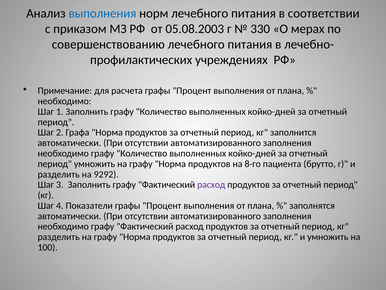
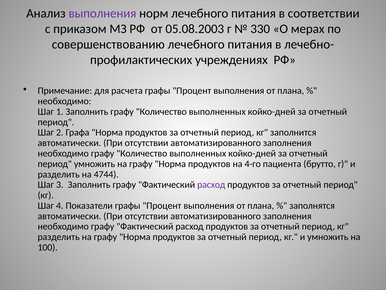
выполнения at (102, 13) colour: blue -> purple
8-го: 8-го -> 4-го
9292: 9292 -> 4744
